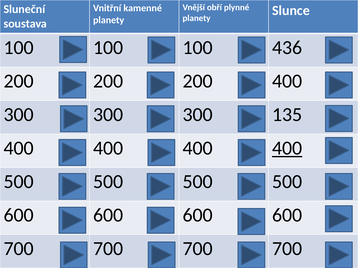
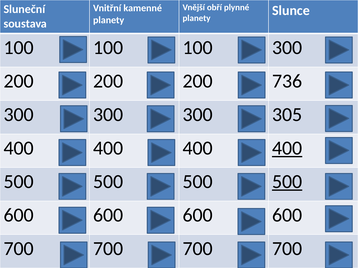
100 436: 436 -> 300
200 400: 400 -> 736
135: 135 -> 305
500 at (287, 182) underline: none -> present
